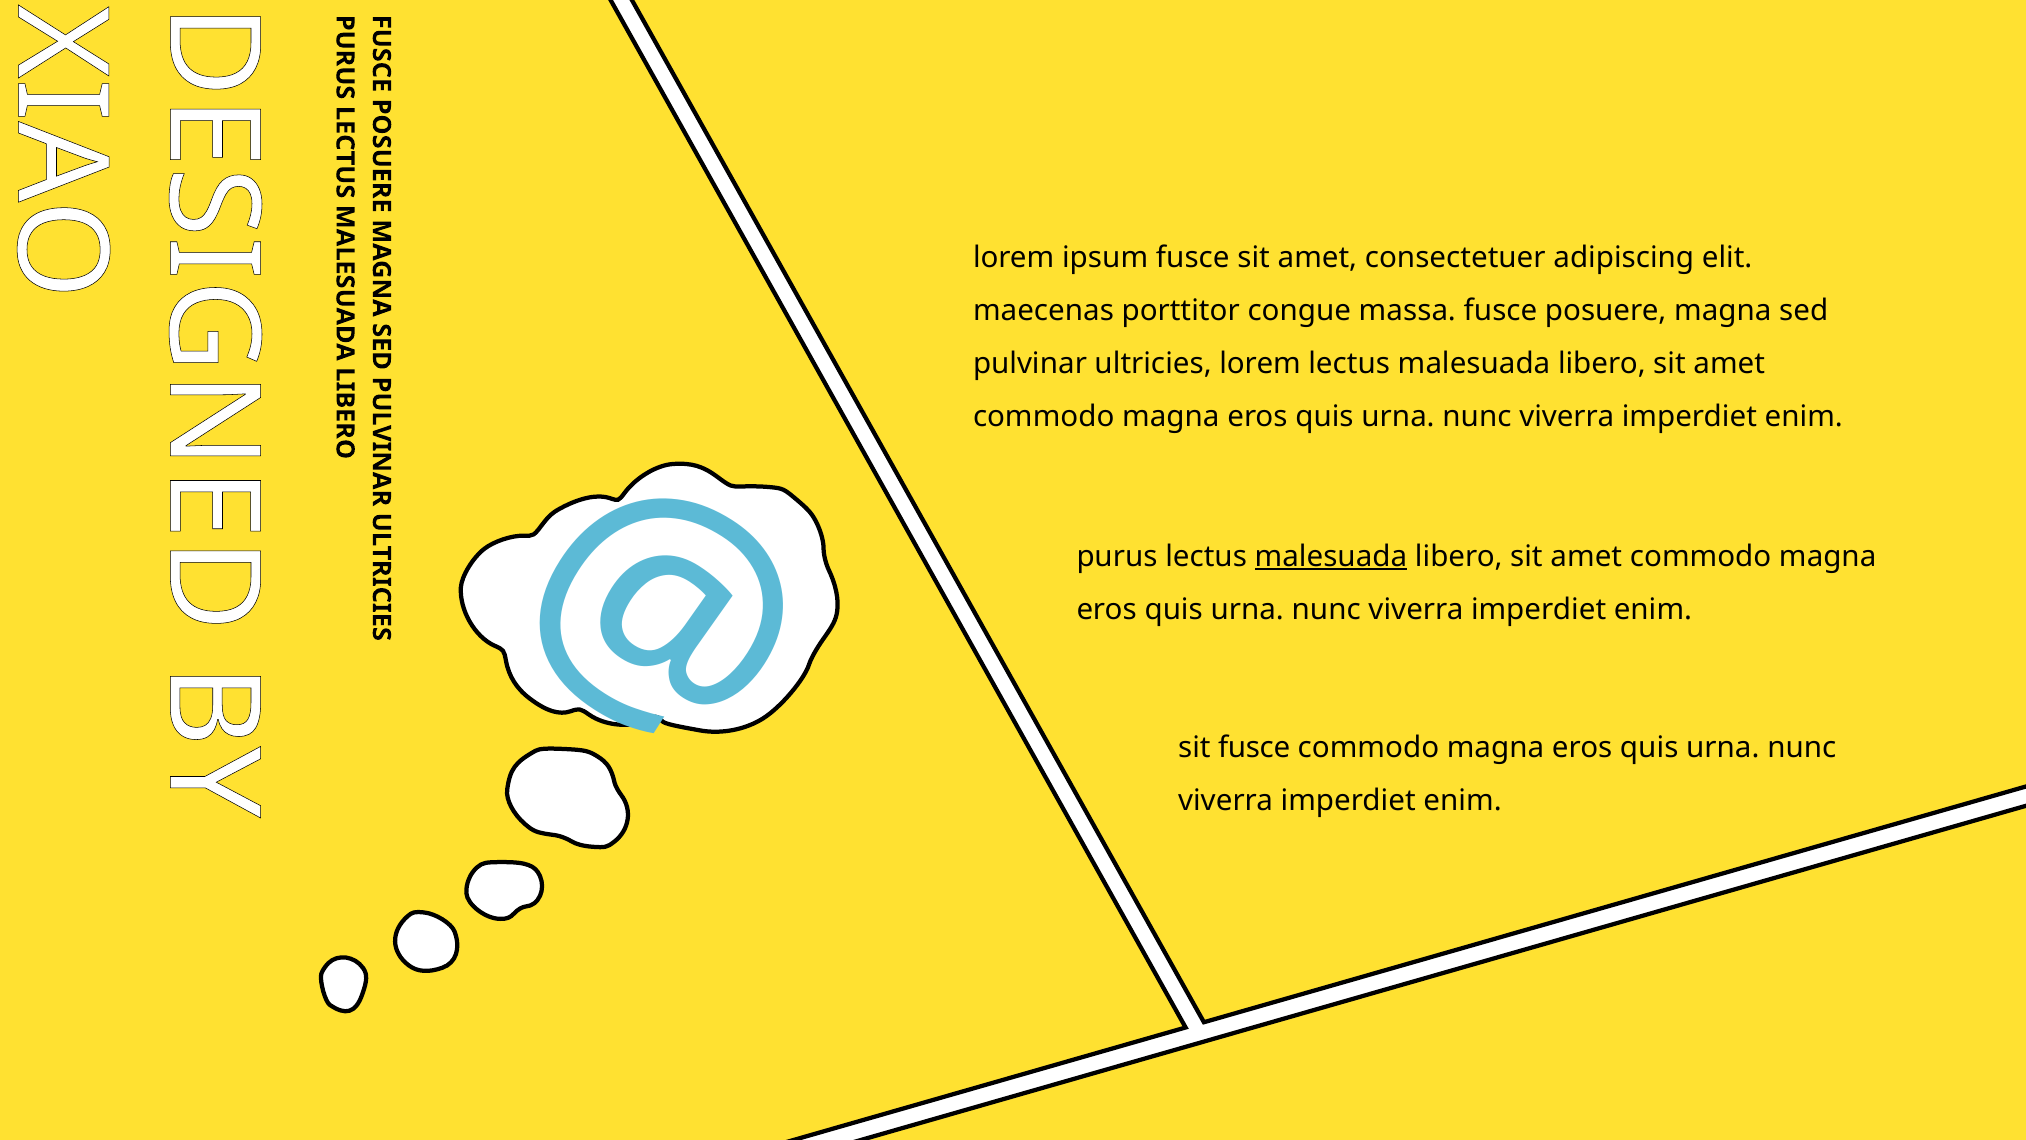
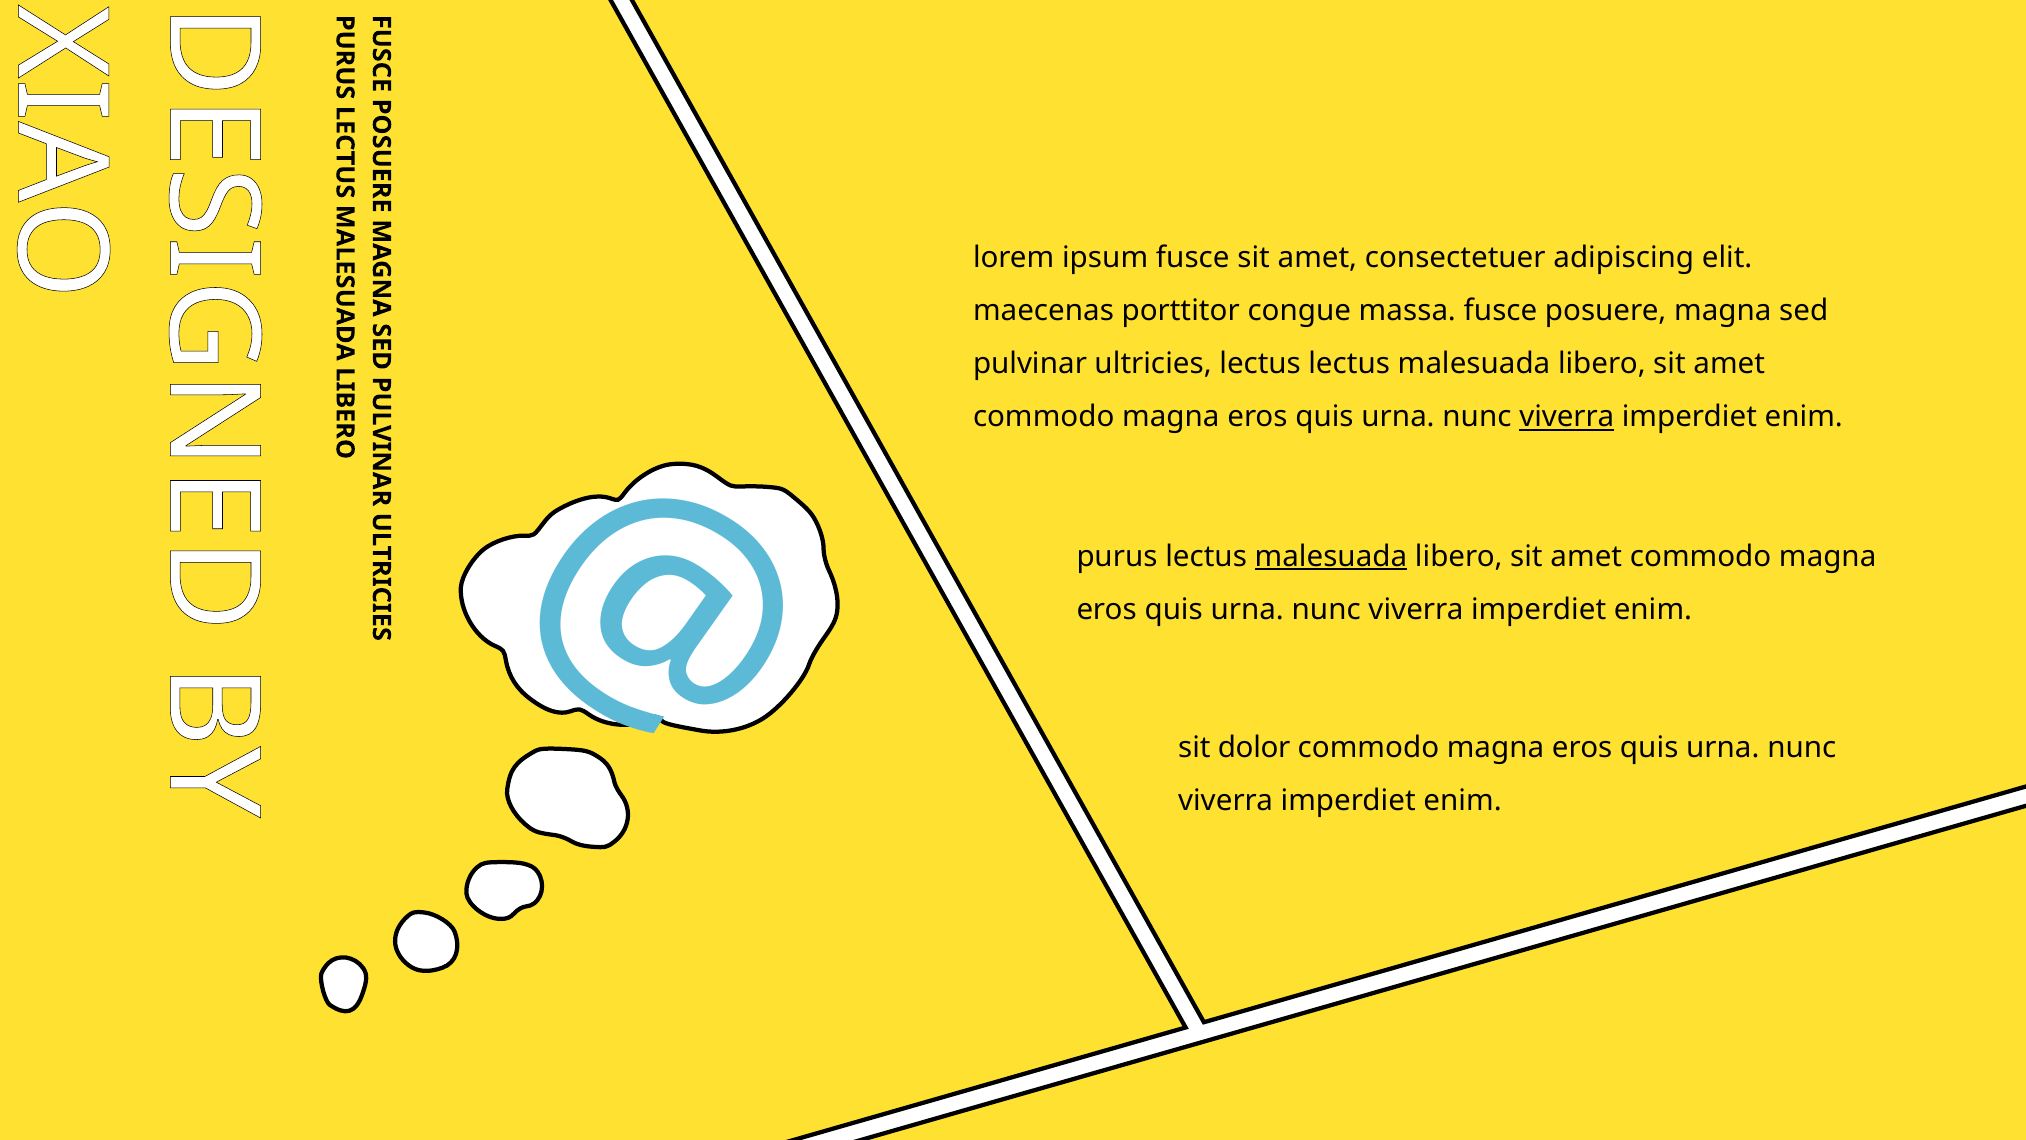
ultricies lorem: lorem -> lectus
viverra at (1567, 417) underline: none -> present
sit fusce: fusce -> dolor
